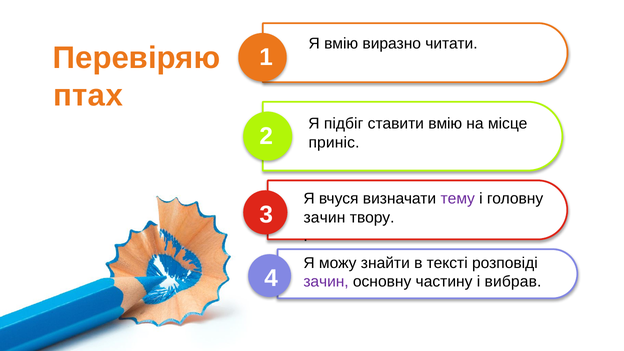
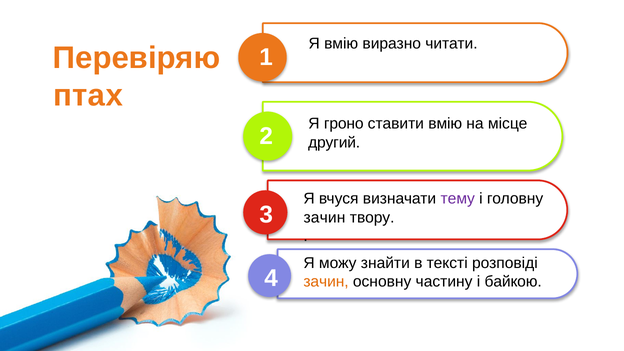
підбіг: підбіг -> гроно
приніс: приніс -> другий
зачин at (326, 282) colour: purple -> orange
вибрав: вибрав -> байкою
